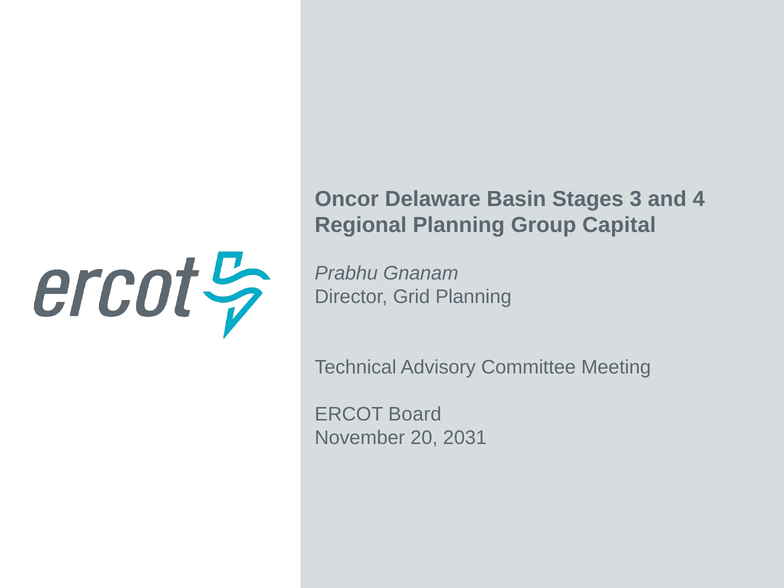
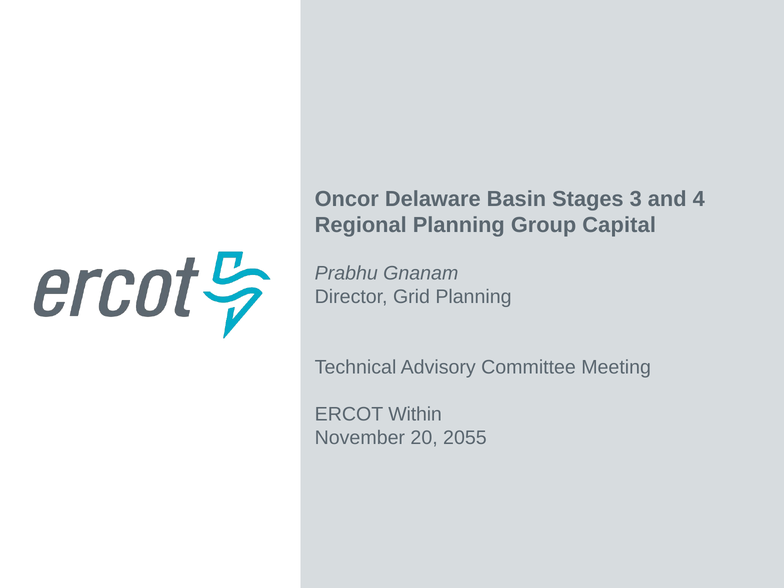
Board: Board -> Within
2031: 2031 -> 2055
